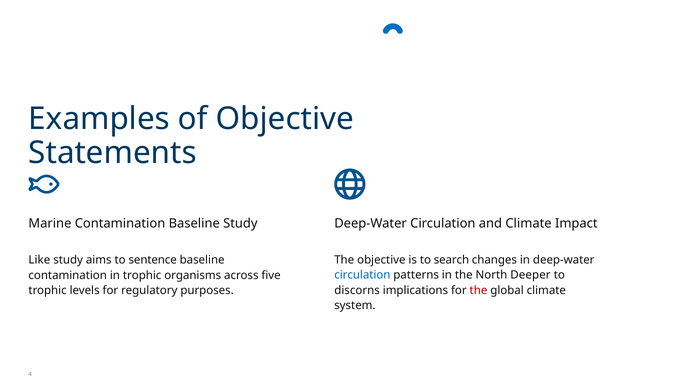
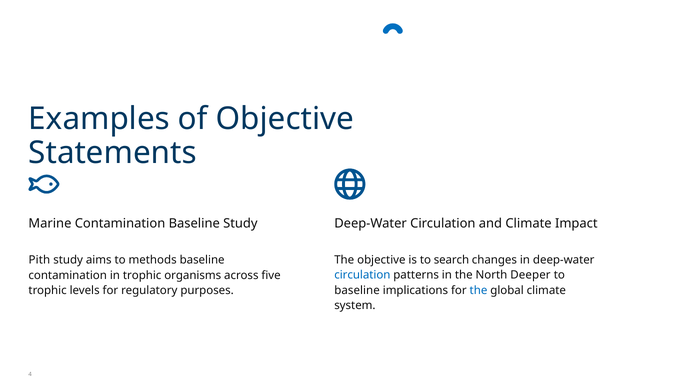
Like: Like -> Pith
sentence: sentence -> methods
discorns at (357, 290): discorns -> baseline
the at (478, 290) colour: red -> blue
